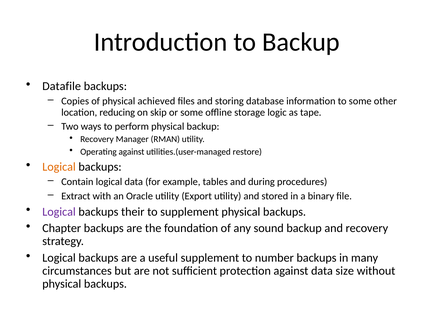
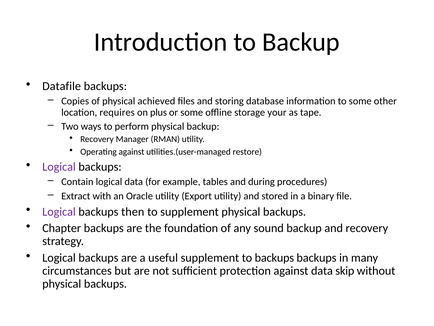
reducing: reducing -> requires
skip: skip -> plus
logic: logic -> your
Logical at (59, 167) colour: orange -> purple
their: their -> then
to number: number -> backups
size: size -> skip
